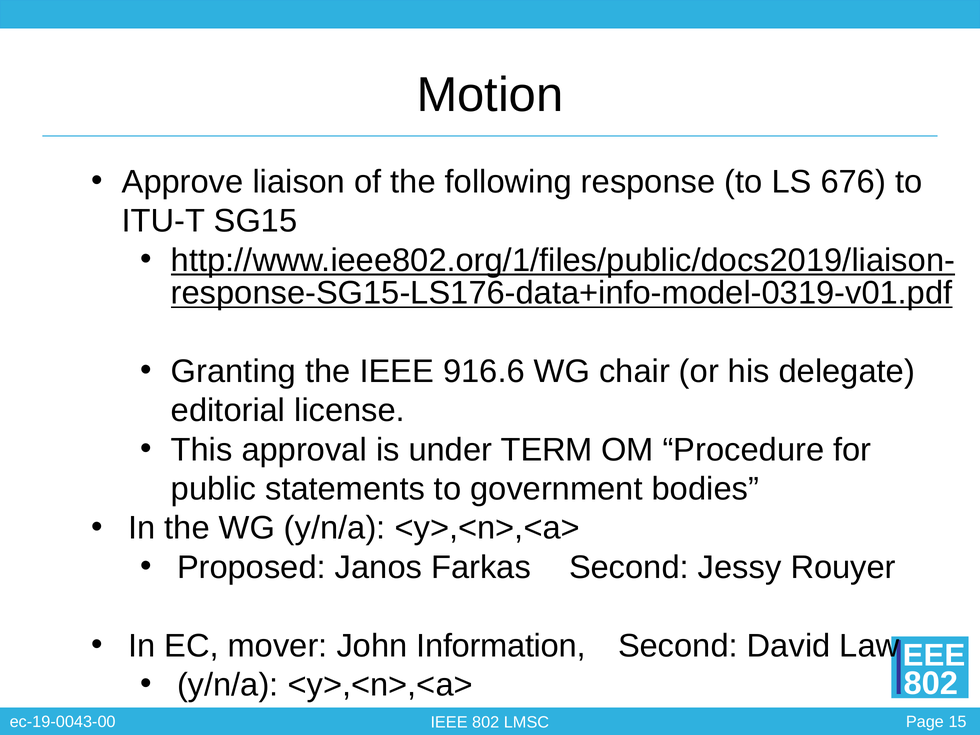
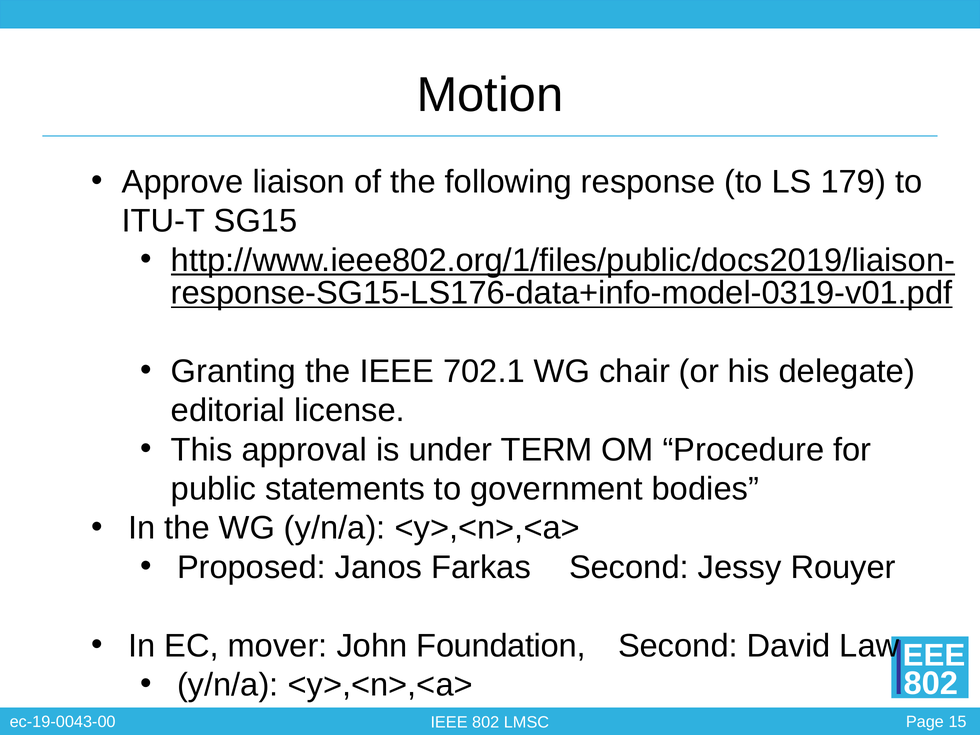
676: 676 -> 179
916.6: 916.6 -> 702.1
Information: Information -> Foundation
